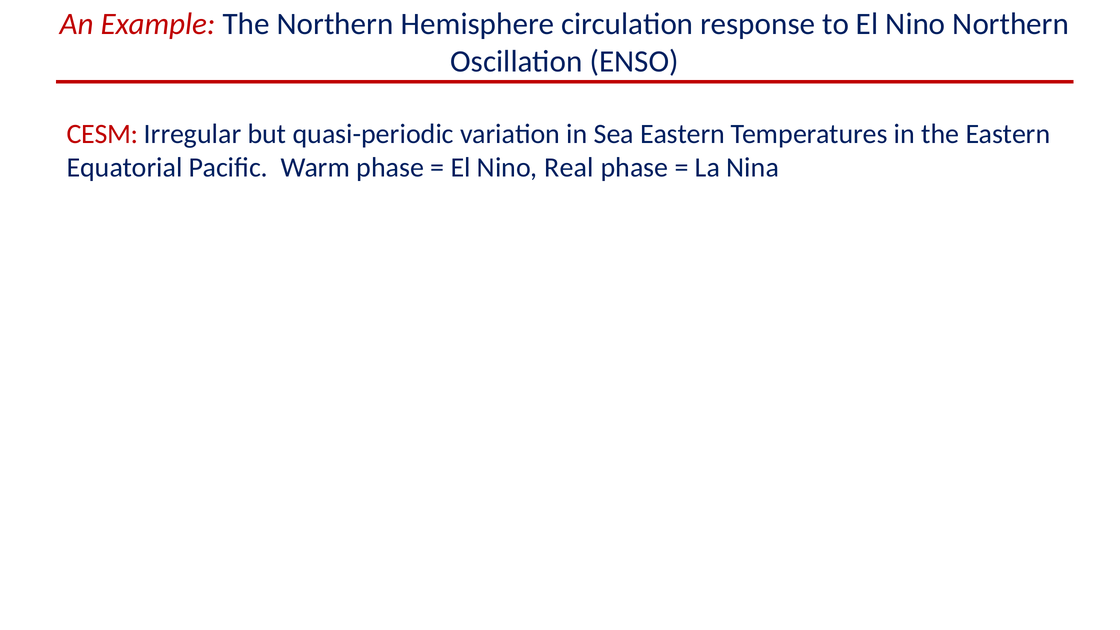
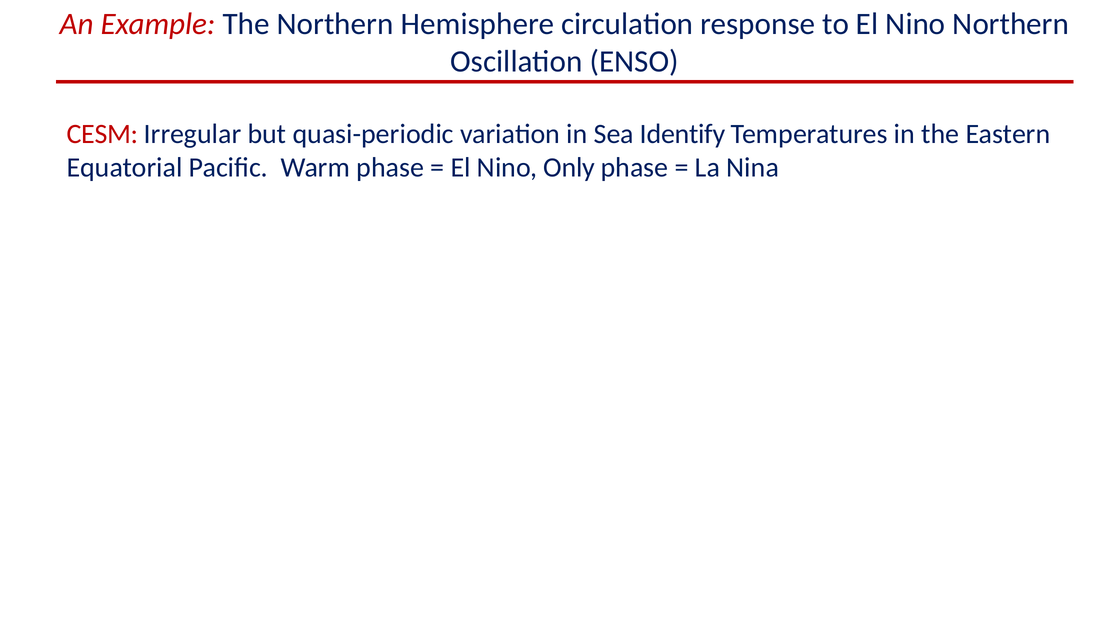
Sea Eastern: Eastern -> Identify
Real: Real -> Only
